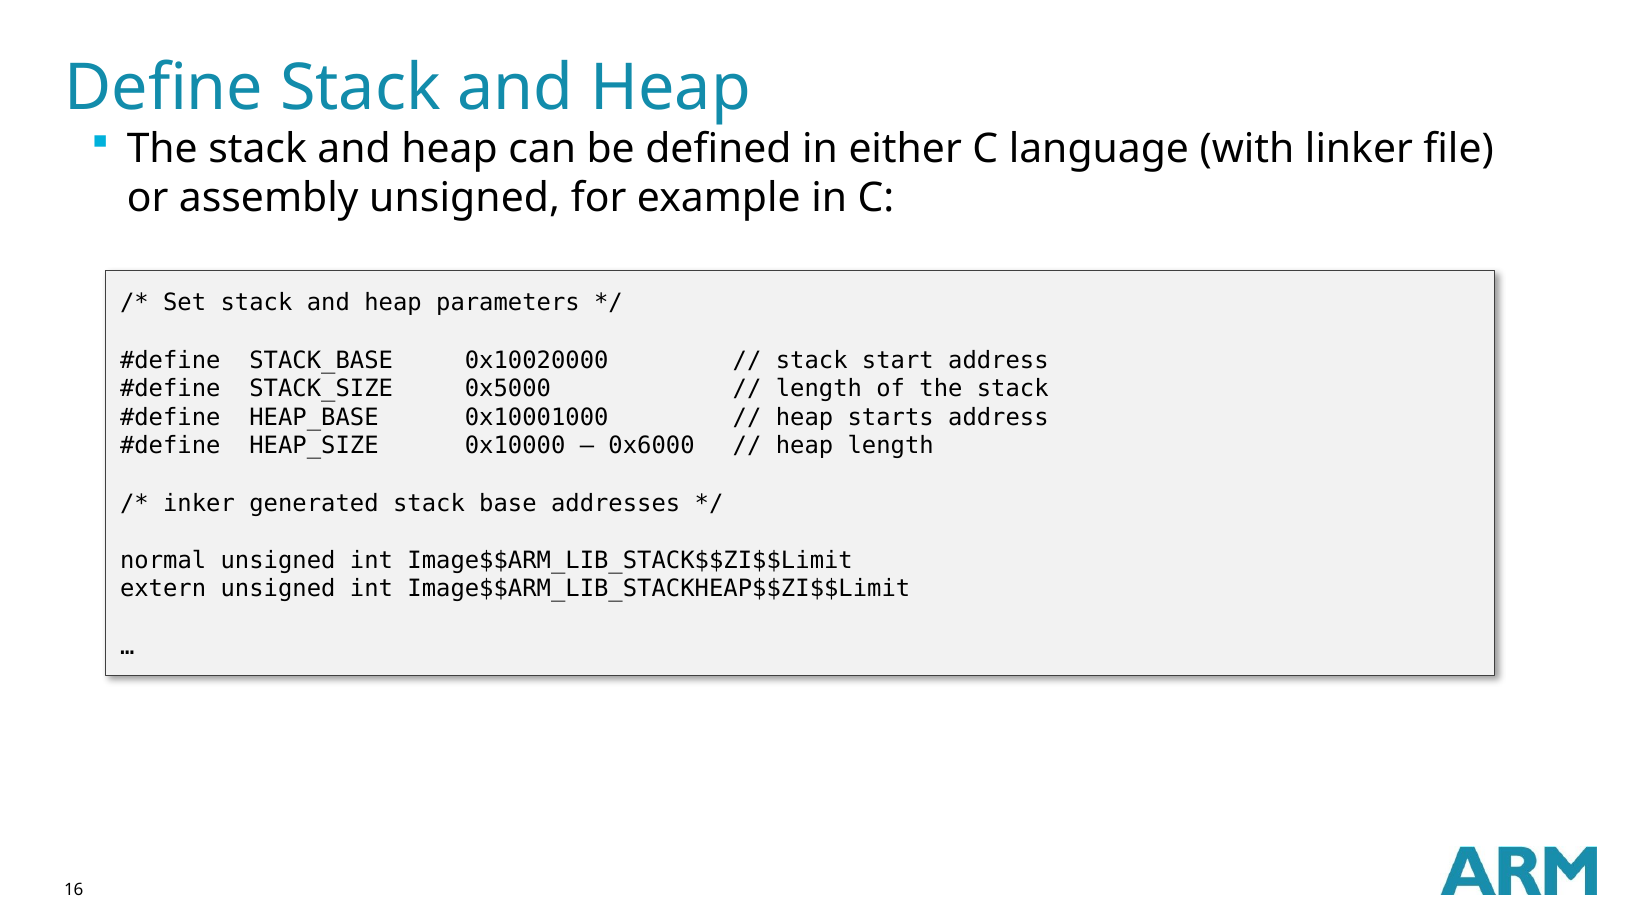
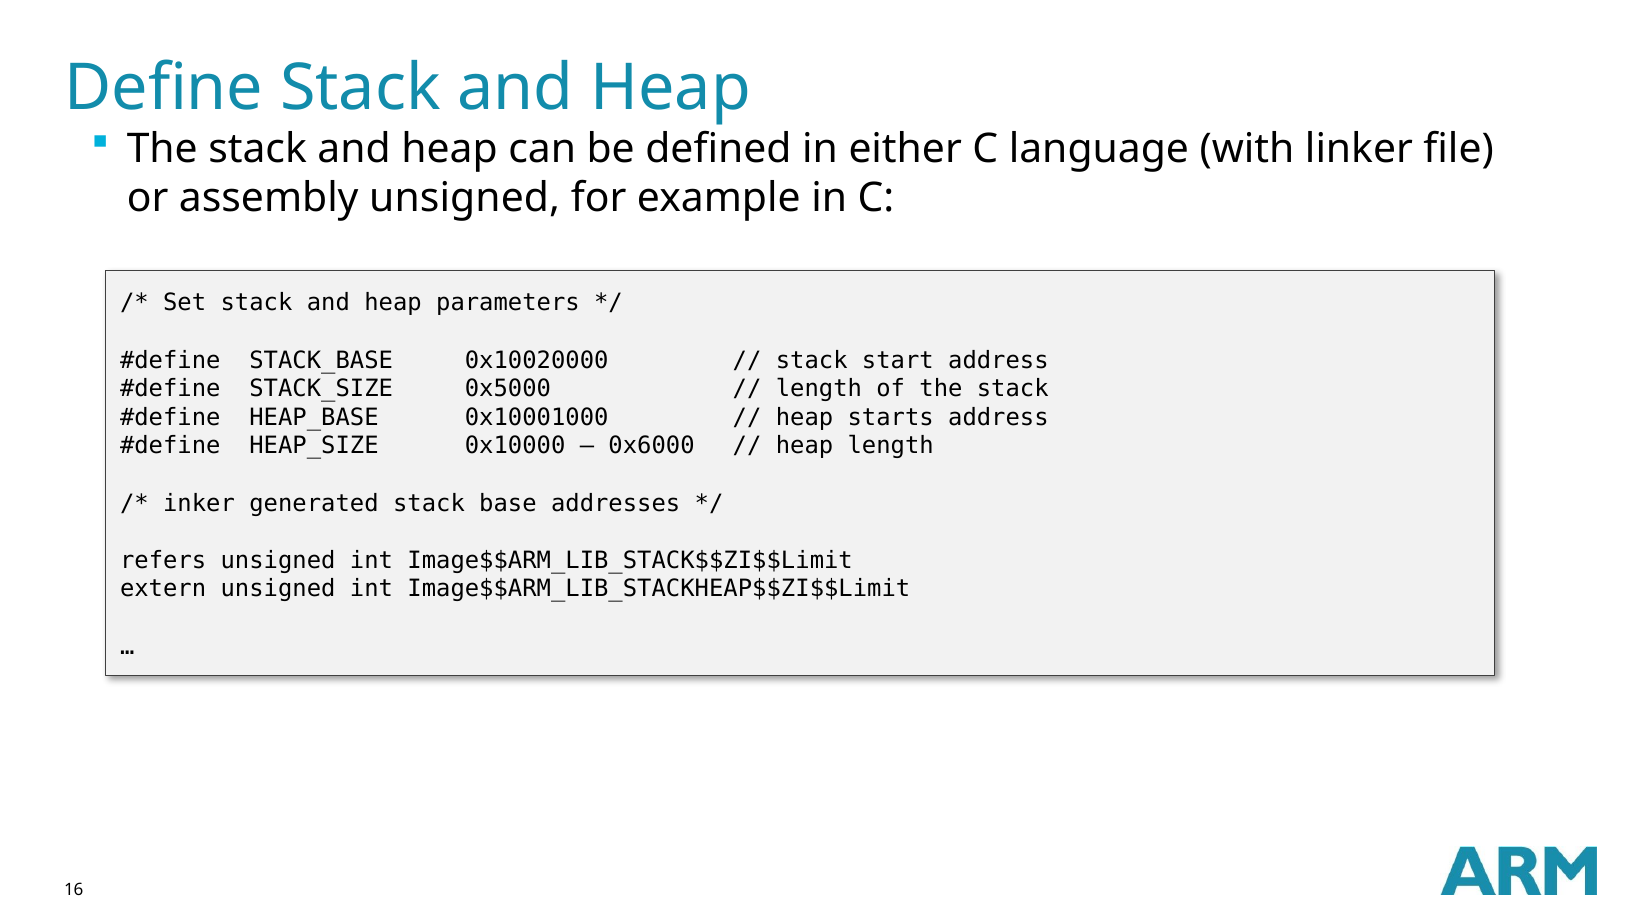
normal: normal -> refers
